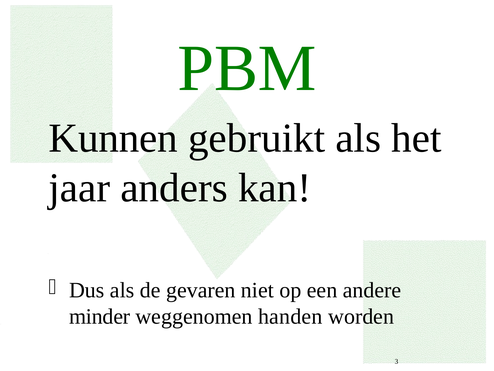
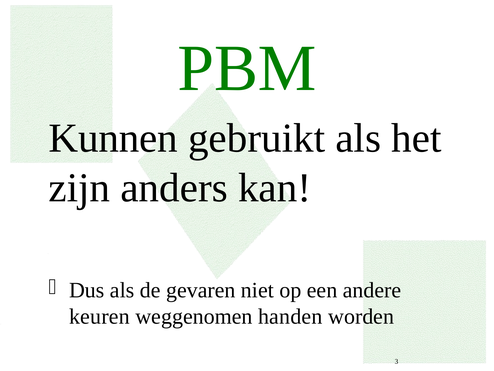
jaar: jaar -> zijn
minder: minder -> keuren
